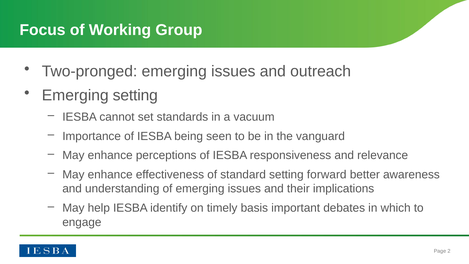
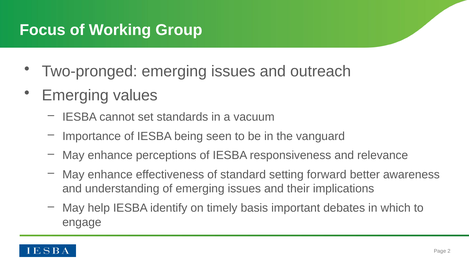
Emerging setting: setting -> values
